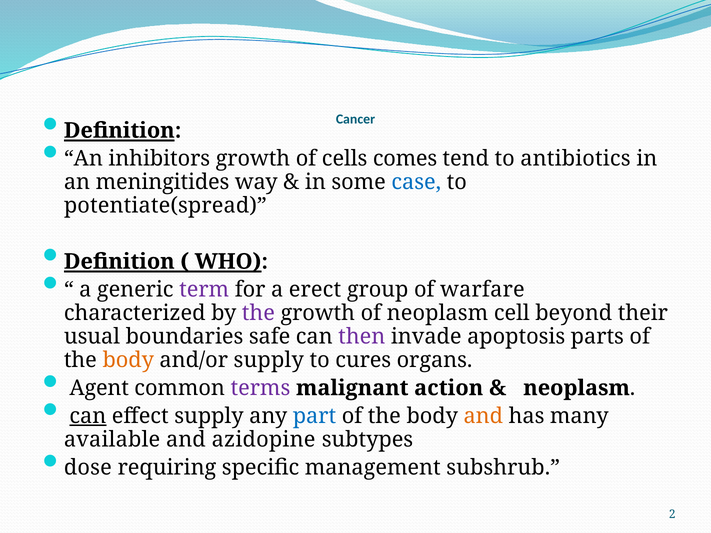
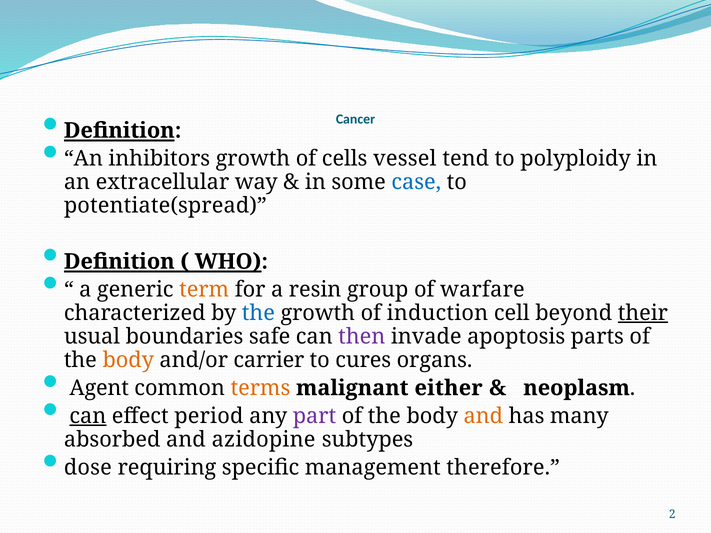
comes: comes -> vessel
antibiotics: antibiotics -> polyploidy
meningitides: meningitides -> extracellular
term colour: purple -> orange
erect: erect -> resin
the at (258, 313) colour: purple -> blue
of neoplasm: neoplasm -> induction
their underline: none -> present
and/or supply: supply -> carrier
terms colour: purple -> orange
action: action -> either
effect supply: supply -> period
part colour: blue -> purple
available: available -> absorbed
subshrub: subshrub -> therefore
